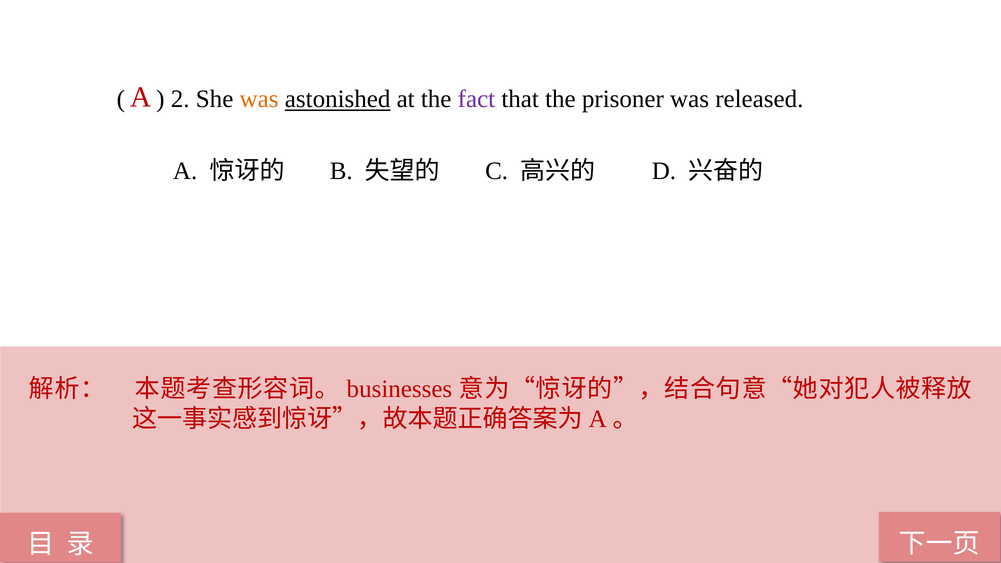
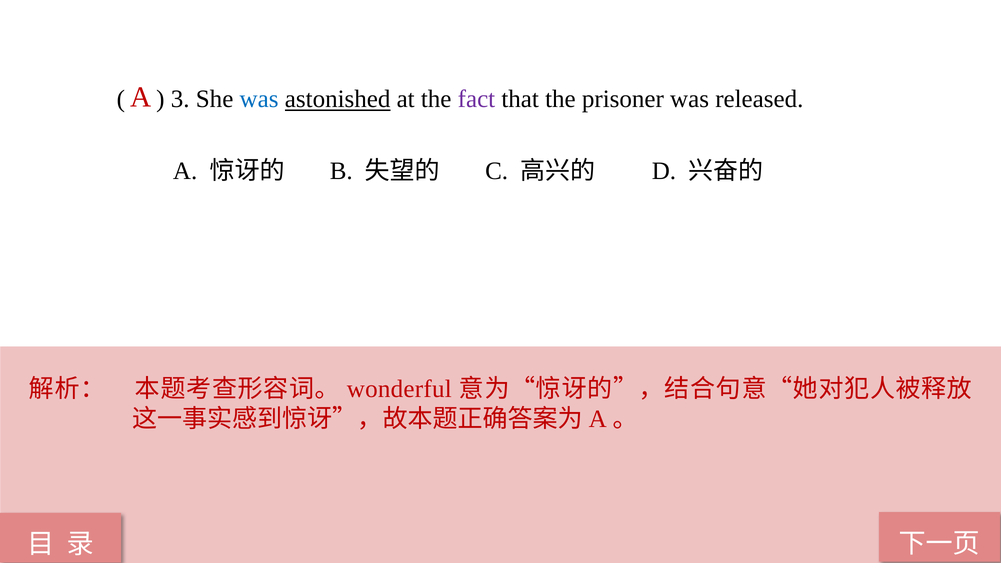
2: 2 -> 3
was at (259, 99) colour: orange -> blue
businesses: businesses -> wonderful
